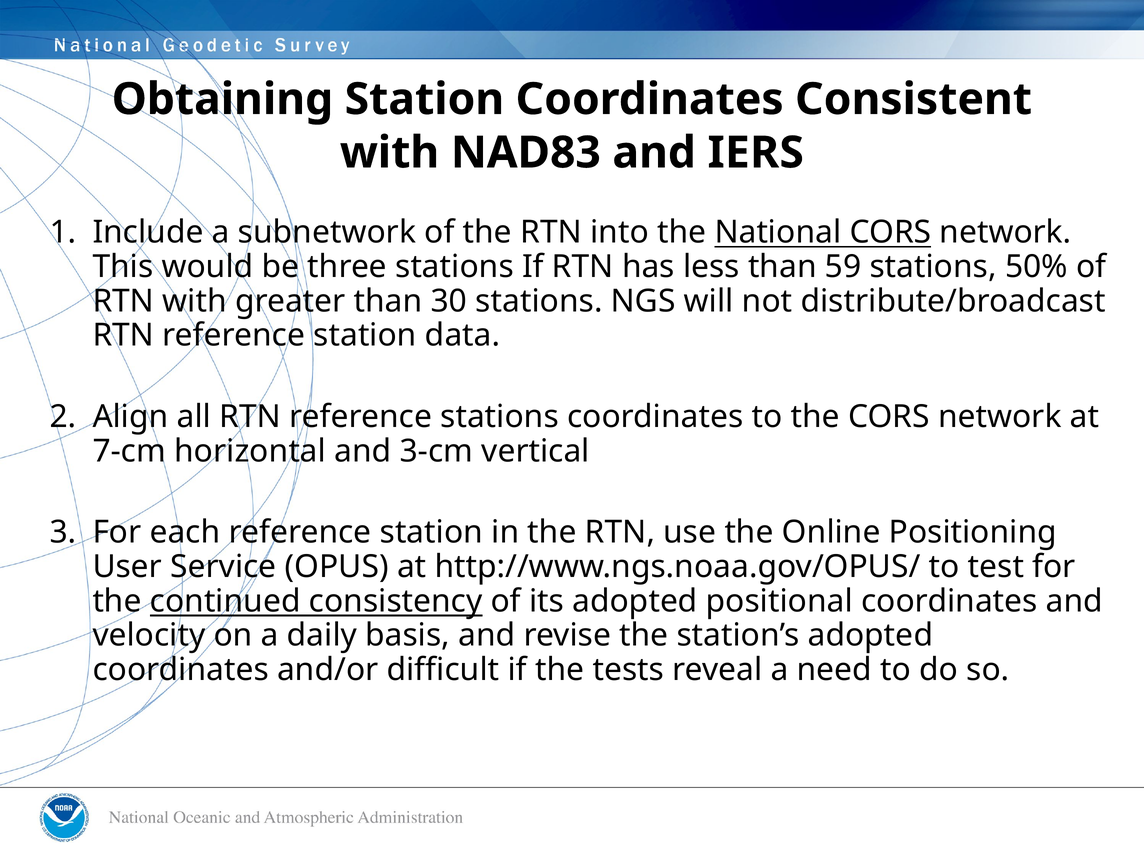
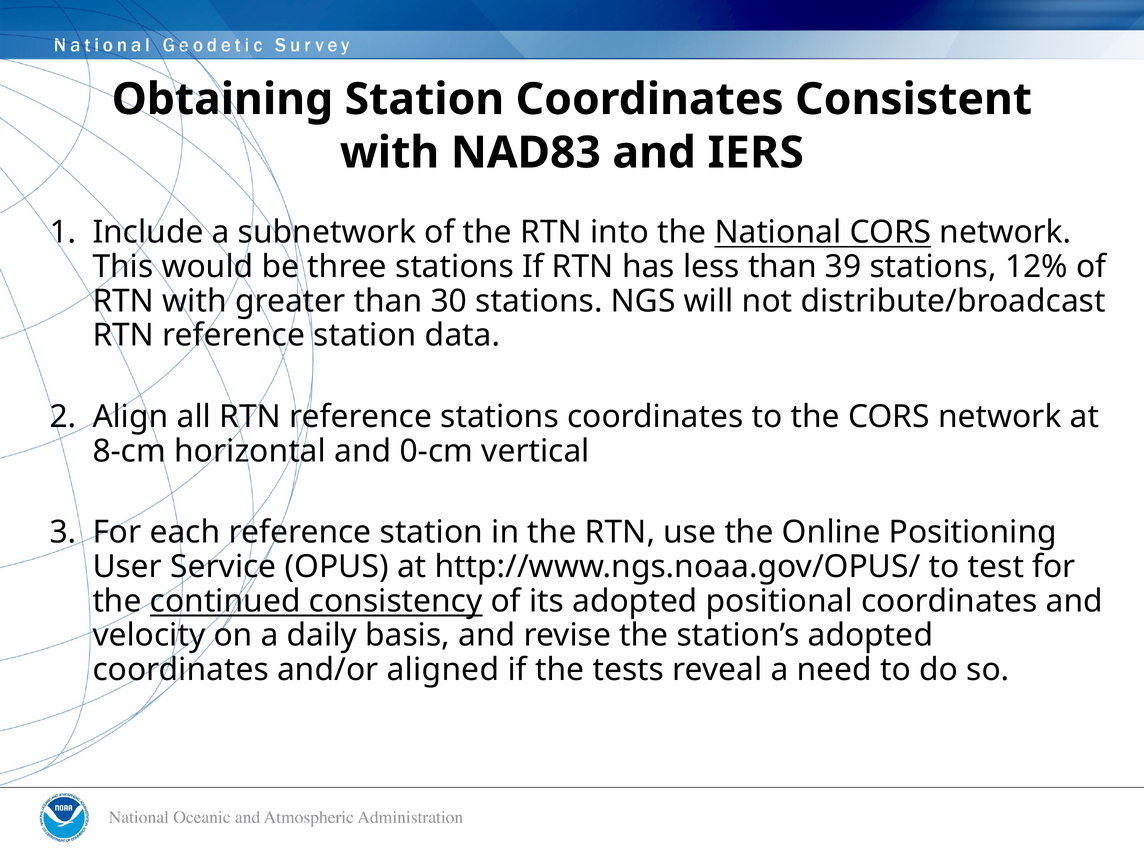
59: 59 -> 39
50%: 50% -> 12%
7-cm: 7-cm -> 8-cm
3-cm: 3-cm -> 0-cm
difficult: difficult -> aligned
